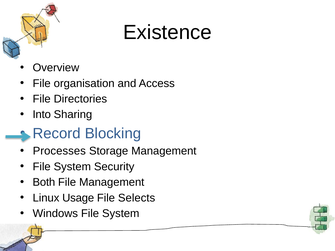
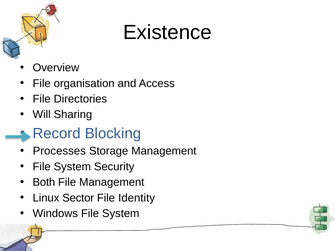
Into: Into -> Will
Usage: Usage -> Sector
Selects: Selects -> Identity
